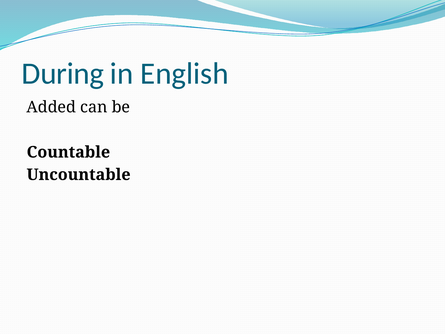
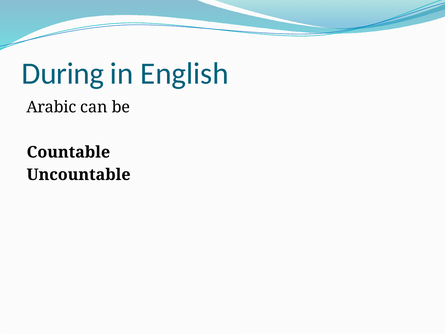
Added: Added -> Arabic
